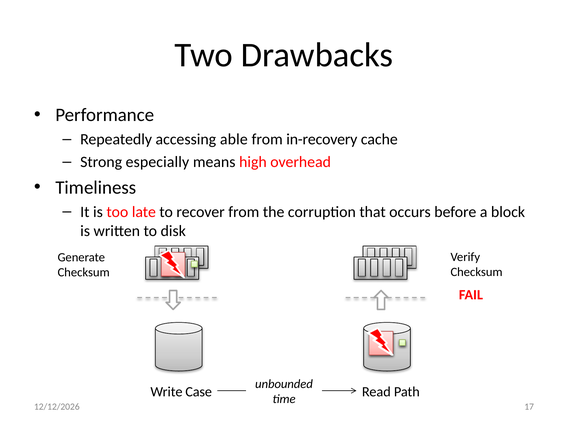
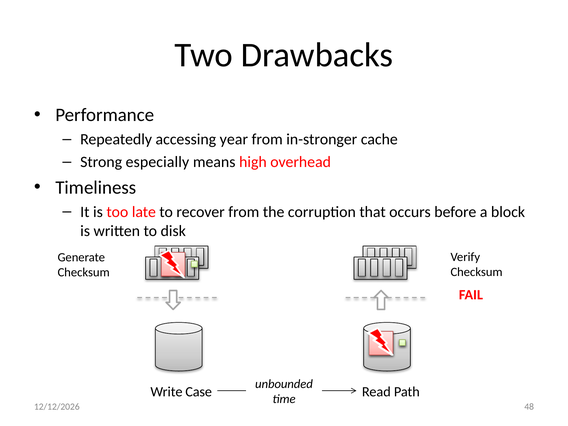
able: able -> year
in-recovery: in-recovery -> in-stronger
17: 17 -> 48
